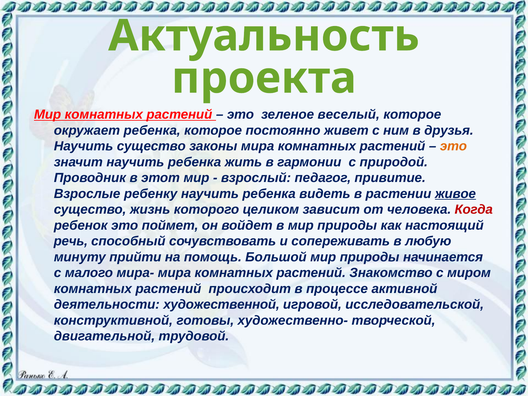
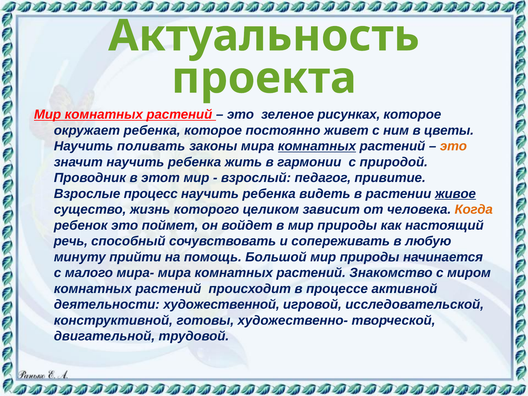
веселый: веселый -> рисунках
друзья: друзья -> цветы
Научить существо: существо -> поливать
комнатных at (317, 146) underline: none -> present
ребенку: ребенку -> процесс
Когда colour: red -> orange
